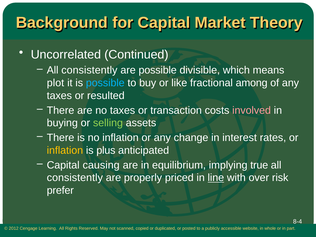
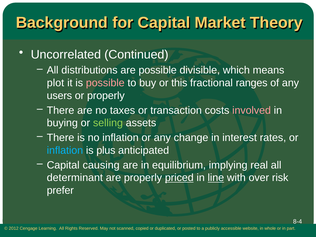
consistently at (89, 70): consistently -> distributions
possible at (105, 83) colour: light blue -> pink
like: like -> this
among: among -> ranges
taxes at (59, 96): taxes -> users
or resulted: resulted -> properly
inflation at (65, 150) colour: yellow -> light blue
true: true -> real
consistently at (75, 178): consistently -> determinant
priced underline: none -> present
